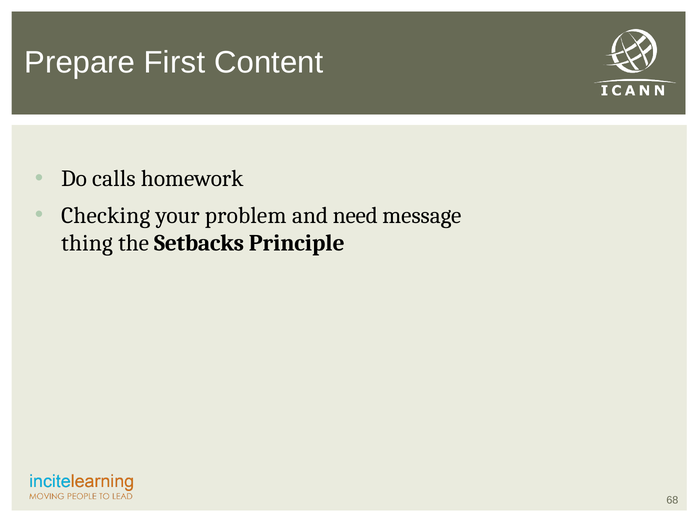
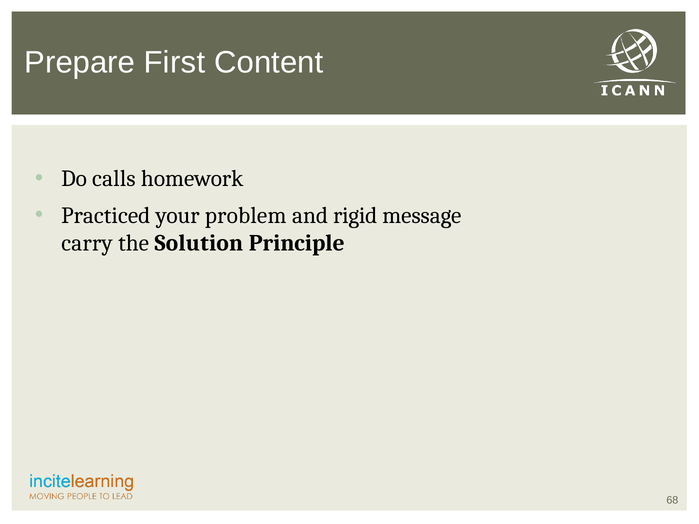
Checking: Checking -> Practiced
need: need -> rigid
thing: thing -> carry
Setbacks: Setbacks -> Solution
